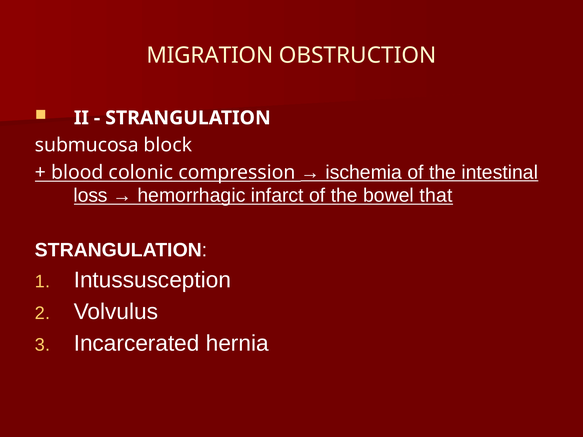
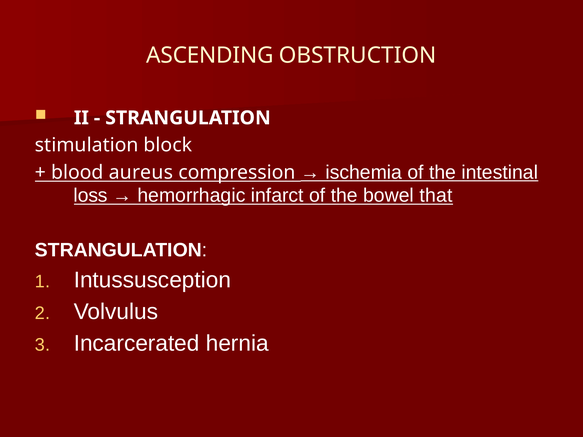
MIGRATION: MIGRATION -> ASCENDING
submucosa: submucosa -> stimulation
colonic: colonic -> aureus
